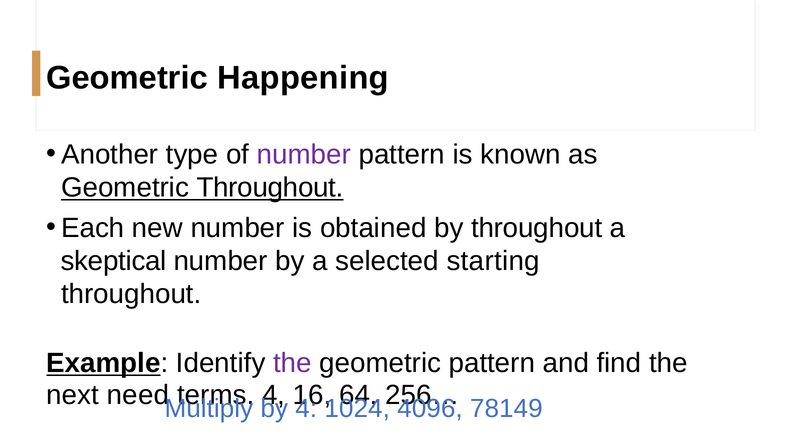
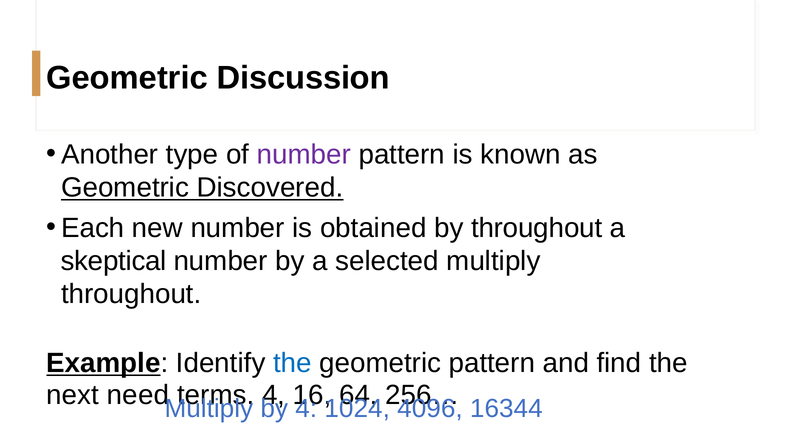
Happening: Happening -> Discussion
Geometric Throughout: Throughout -> Discovered
selected starting: starting -> multiply
the at (292, 362) colour: purple -> blue
78149: 78149 -> 16344
